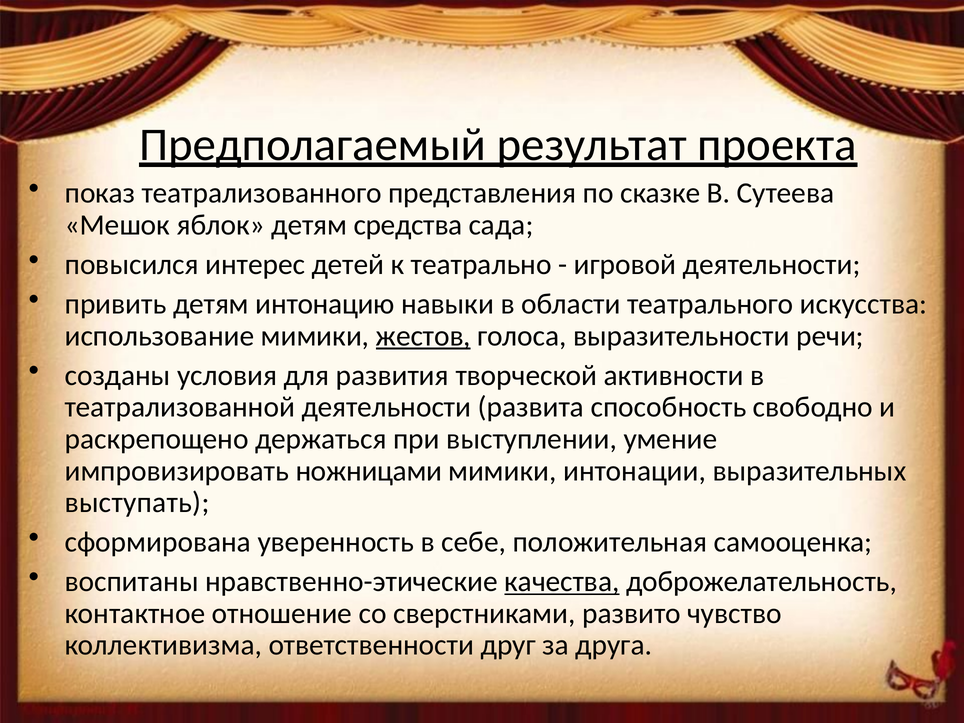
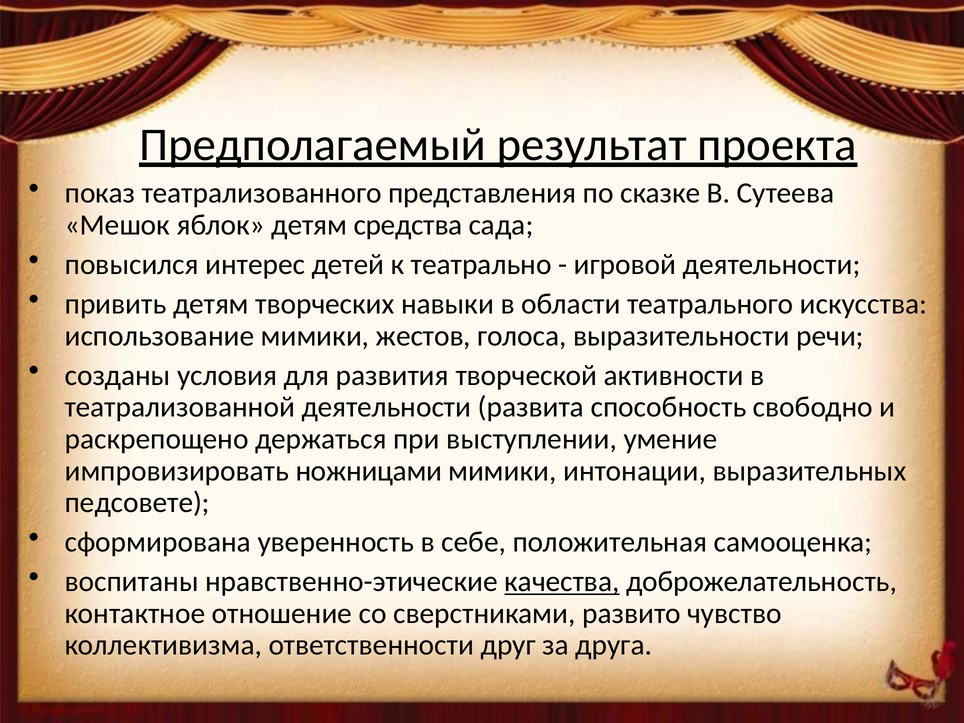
интонацию: интонацию -> творческих
жестов underline: present -> none
выступать: выступать -> педсовете
